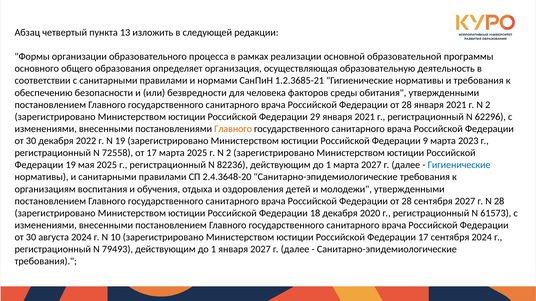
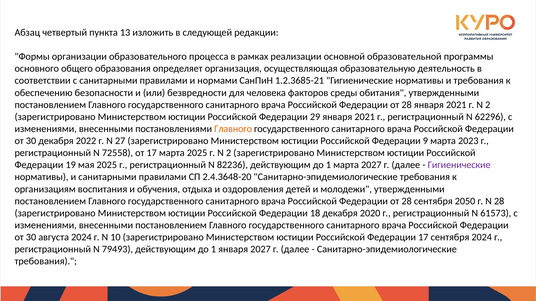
N 19: 19 -> 27
Гигиенические at (459, 165) colour: blue -> purple
сентября 2027: 2027 -> 2050
